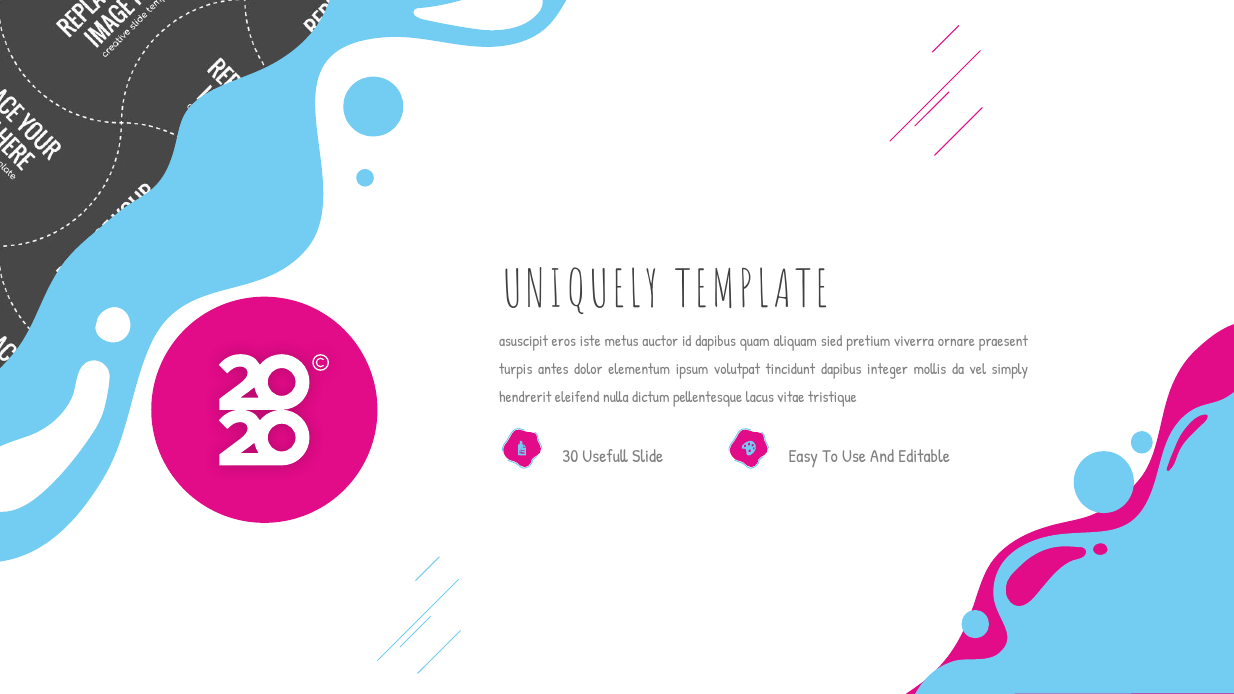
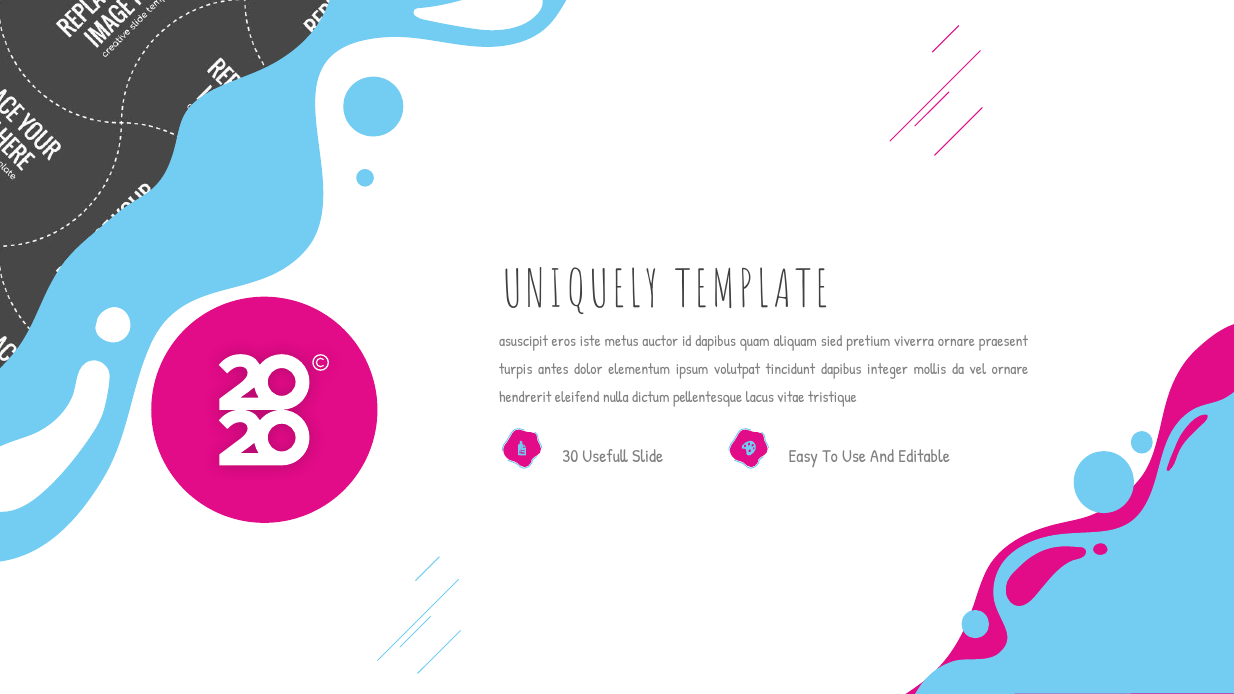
simply at (1010, 369): simply -> ornare
